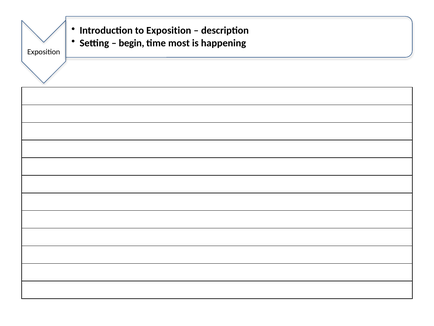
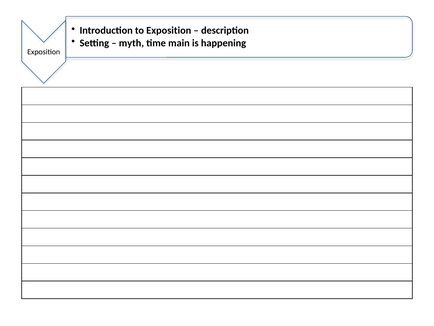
begin: begin -> myth
most: most -> main
